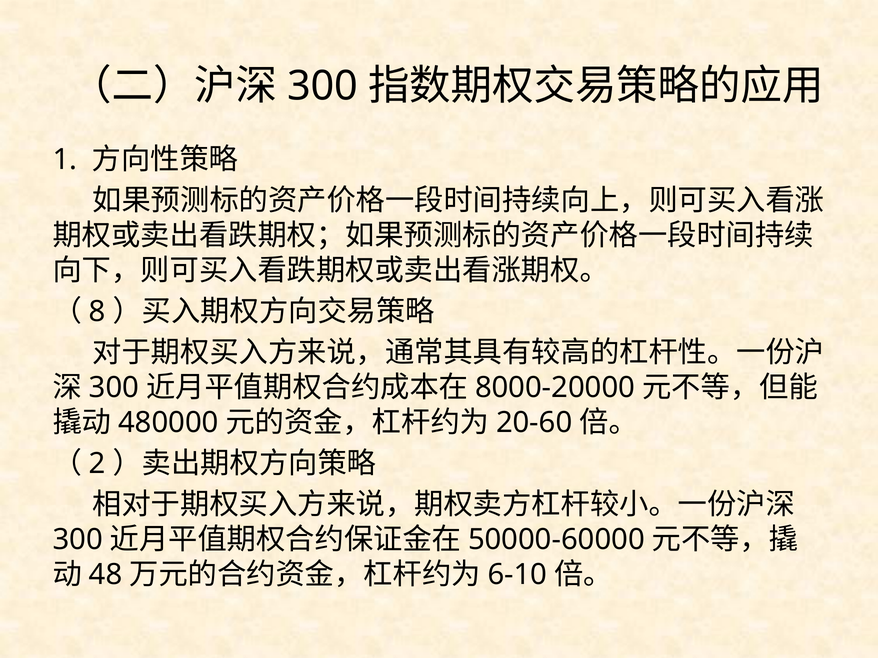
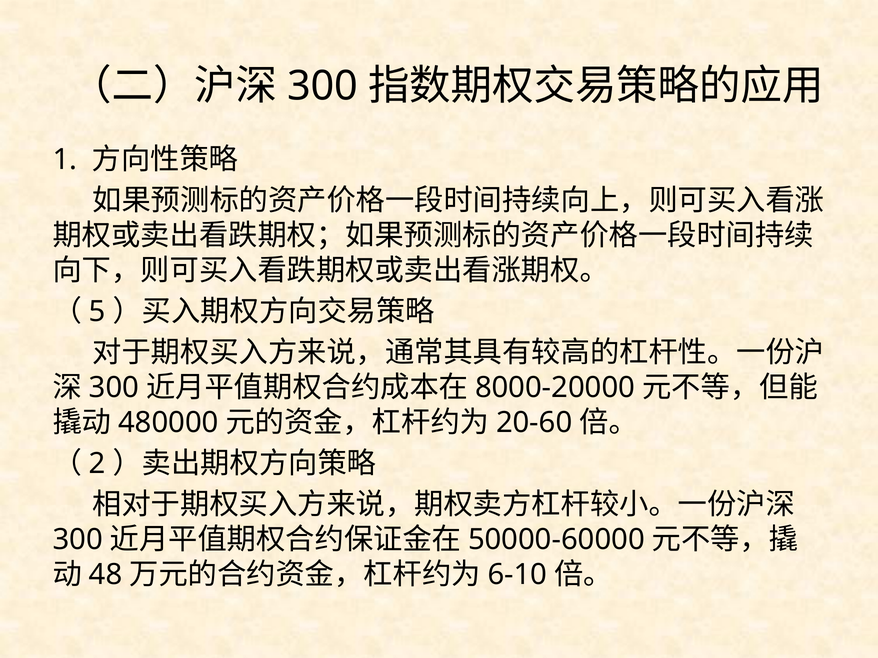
8: 8 -> 5
